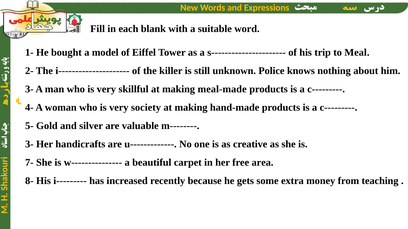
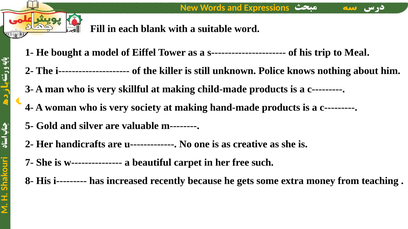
meal-made: meal-made -> child-made
3- at (29, 144): 3- -> 2-
area: area -> such
